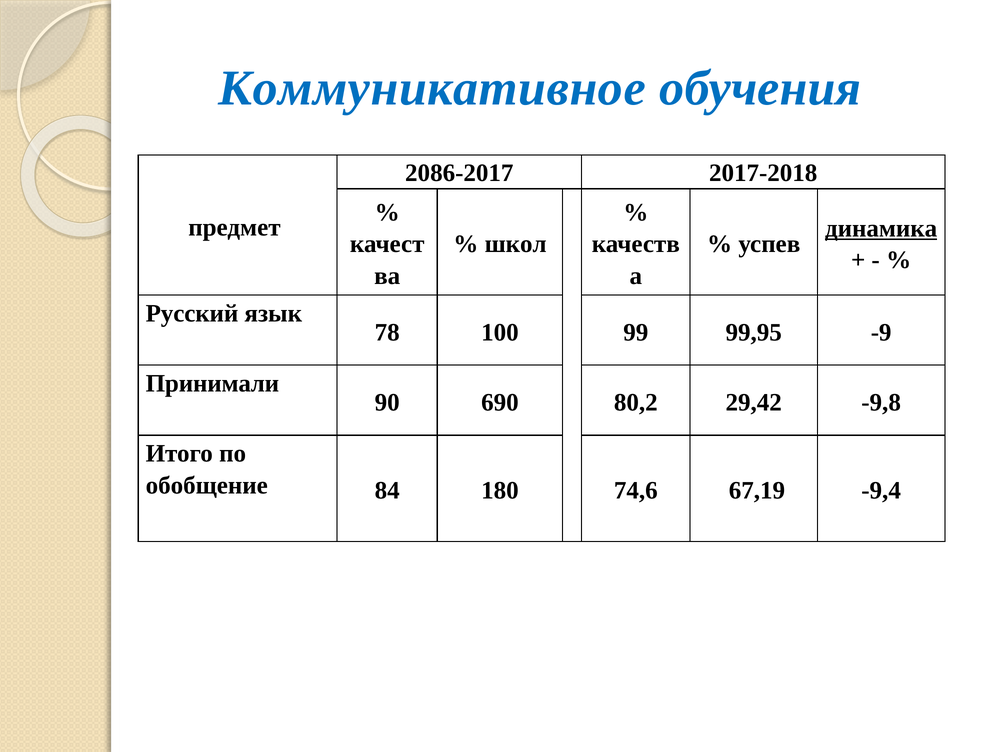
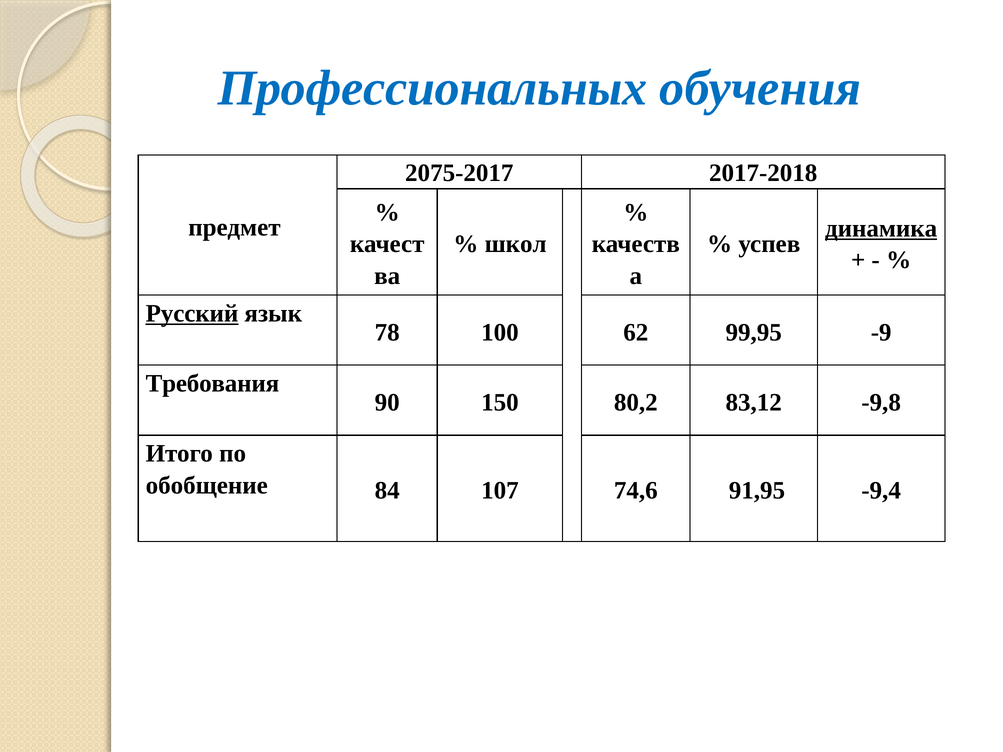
Коммуникативное: Коммуникативное -> Профессиональных
2086-2017: 2086-2017 -> 2075-2017
Русский underline: none -> present
99: 99 -> 62
Принимали: Принимали -> Требования
690: 690 -> 150
29,42: 29,42 -> 83,12
180: 180 -> 107
67,19: 67,19 -> 91,95
